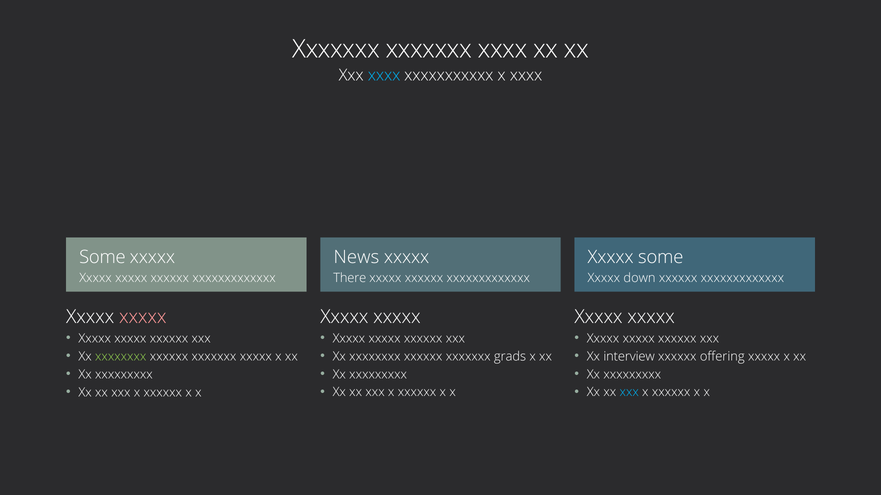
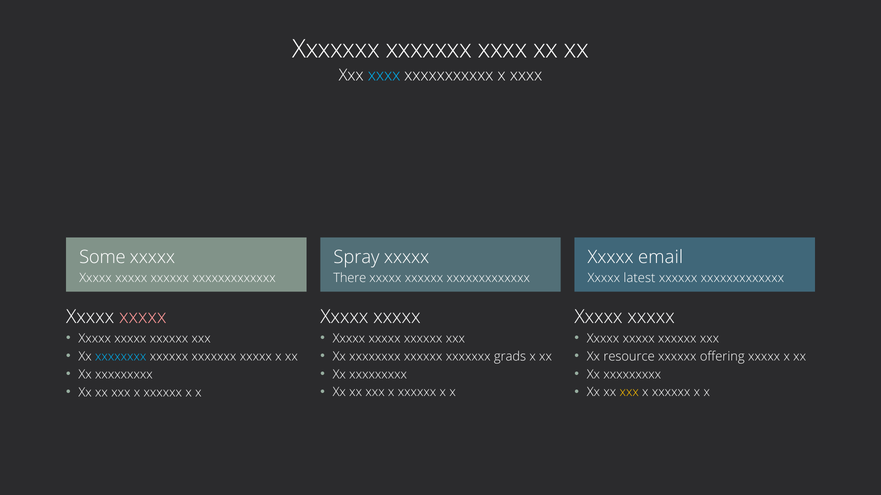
News: News -> Spray
Xxxxx some: some -> email
down: down -> latest
interview: interview -> resource
xxxxxxxx at (121, 357) colour: light green -> light blue
xxx at (629, 393) colour: light blue -> yellow
